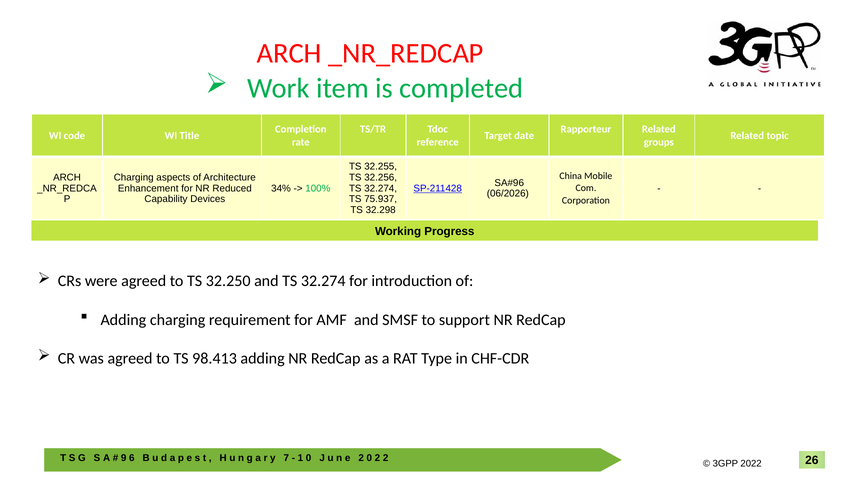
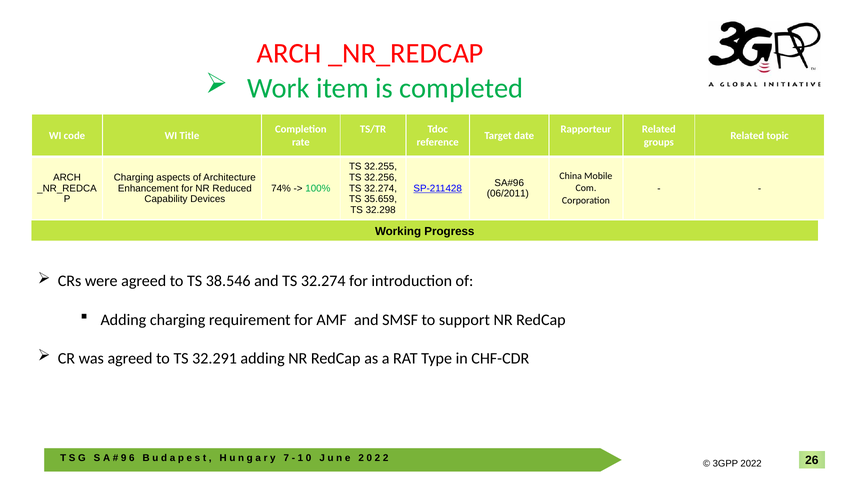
34%: 34% -> 74%
06/2026: 06/2026 -> 06/2011
75.937: 75.937 -> 35.659
32.250: 32.250 -> 38.546
98.413: 98.413 -> 32.291
